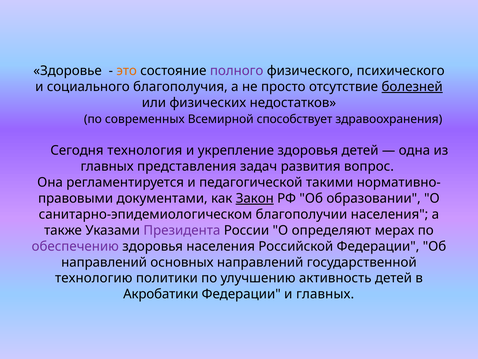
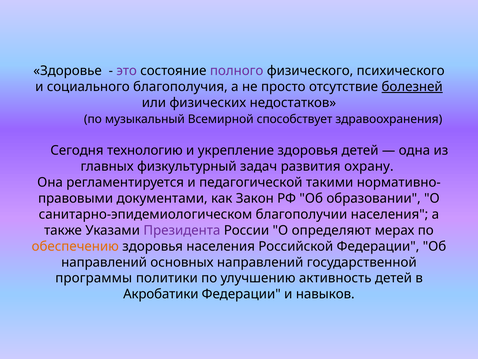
это colour: orange -> purple
современных: современных -> музыкальный
технология: технология -> технологию
представления: представления -> физкультурный
вопрос: вопрос -> охрану
Закон underline: present -> none
обеспечению colour: purple -> orange
технологию: технологию -> программы
и главных: главных -> навыков
